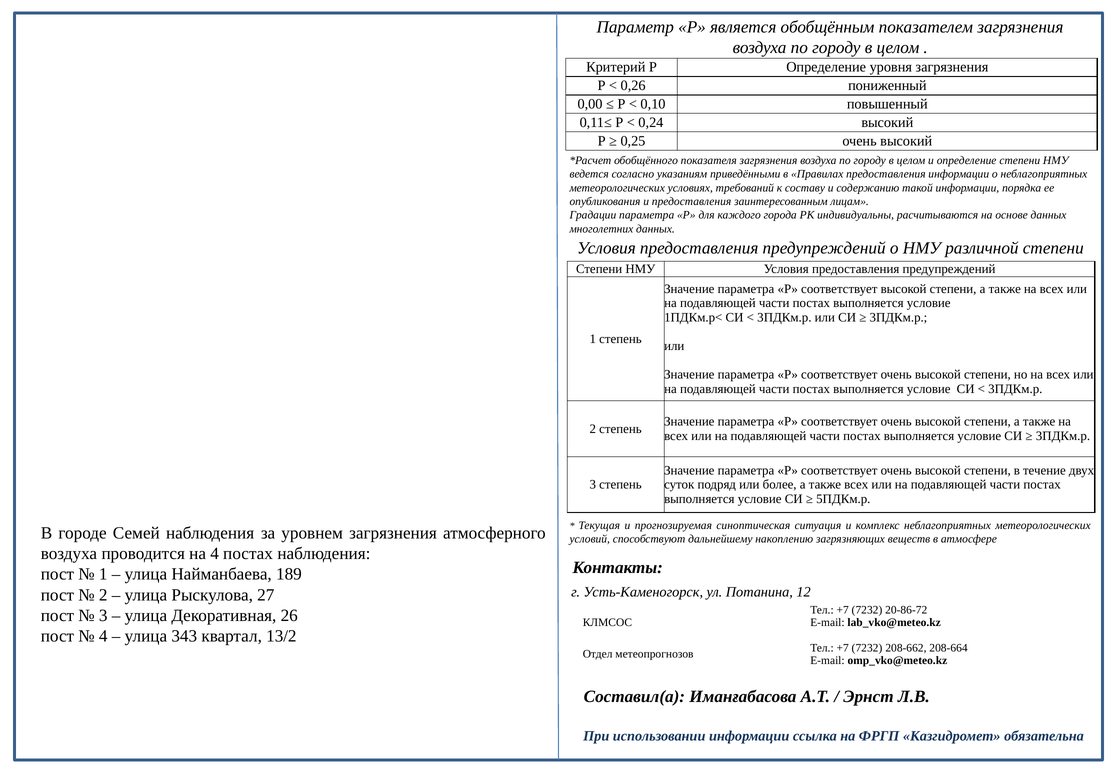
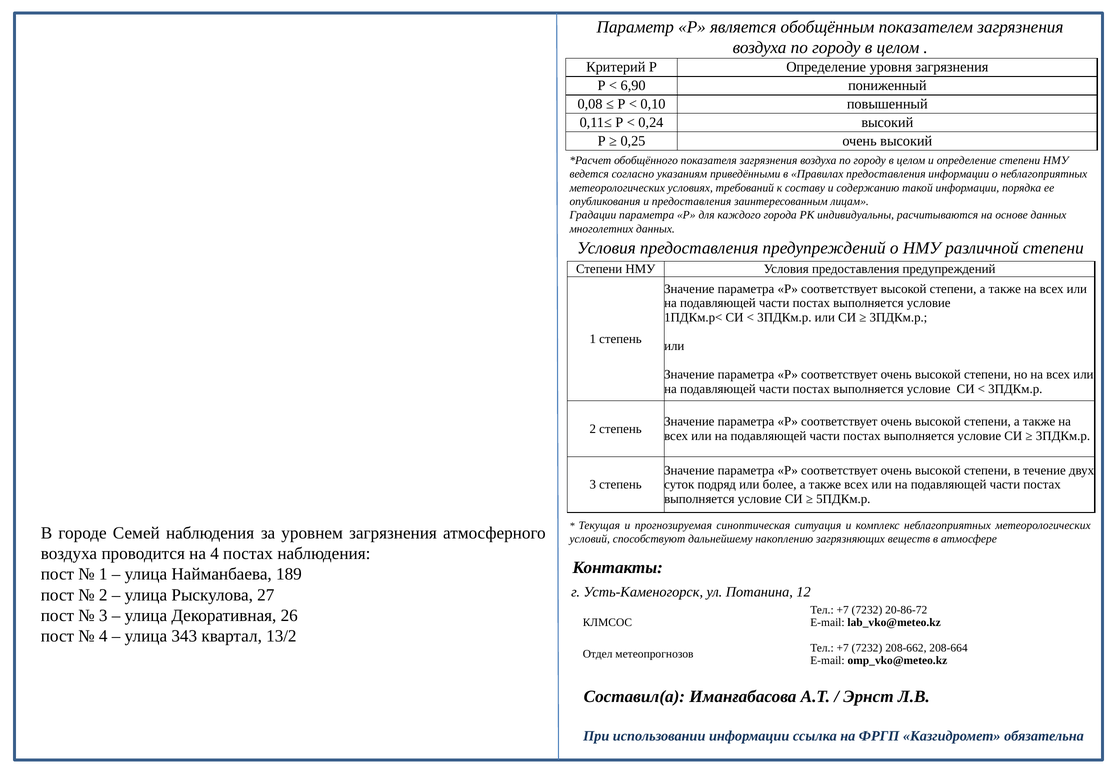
0,26: 0,26 -> 6,90
0,00: 0,00 -> 0,08
